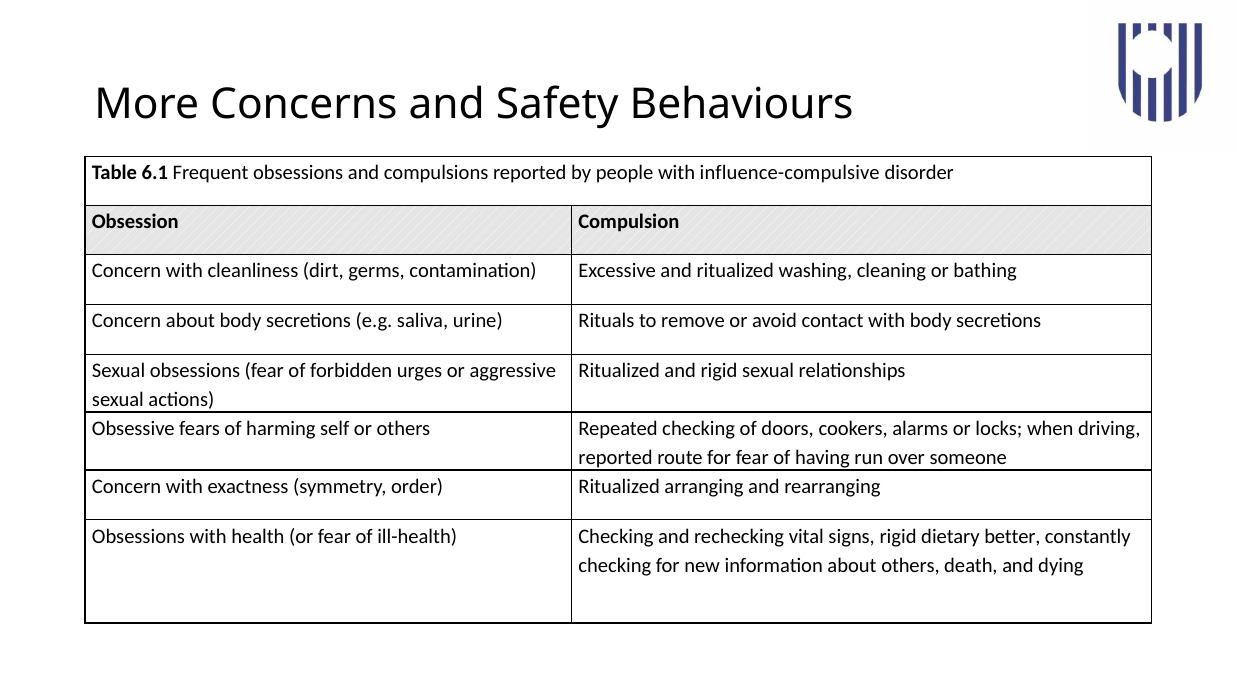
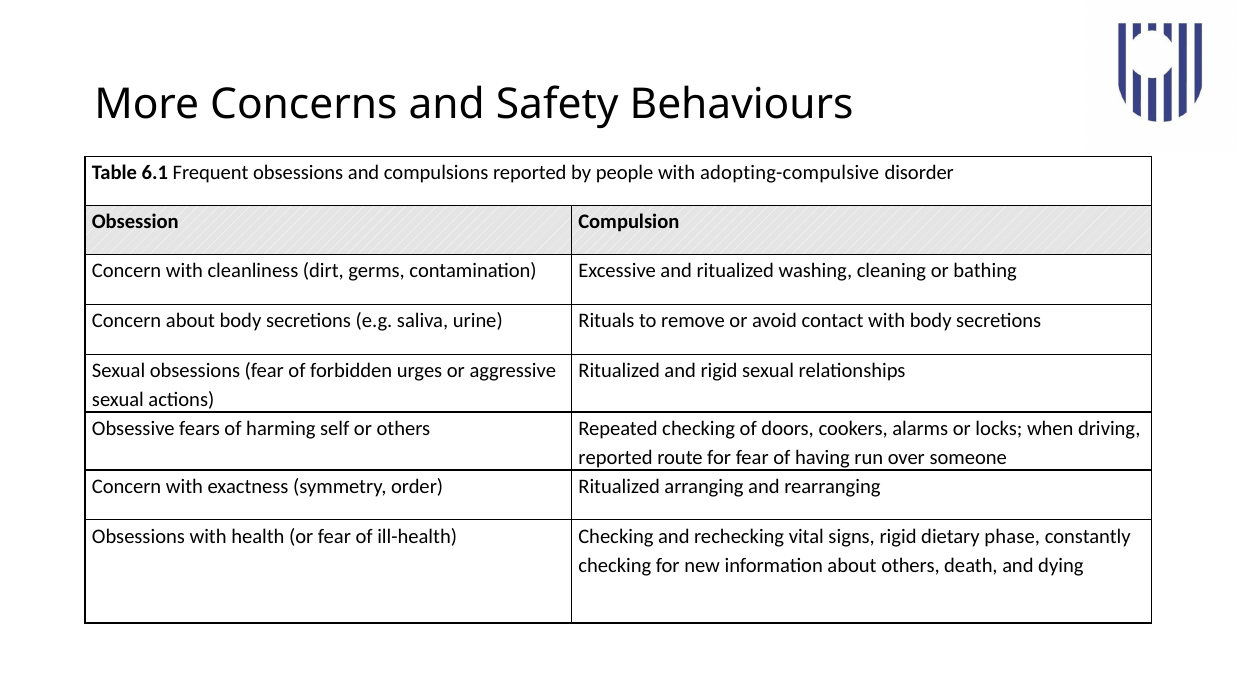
influence-compulsive: influence-compulsive -> adopting-compulsive
better: better -> phase
